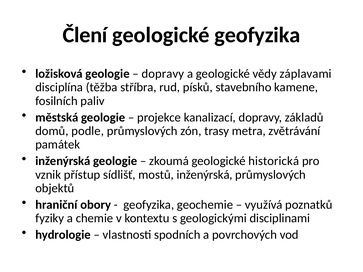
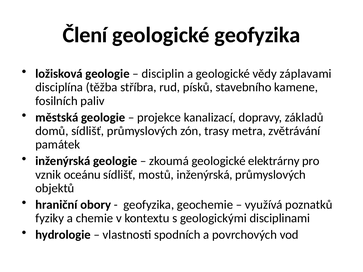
dopravy at (163, 74): dopravy -> disciplin
domů podle: podle -> sídlišť
historická: historická -> elektrárny
přístup: přístup -> oceánu
